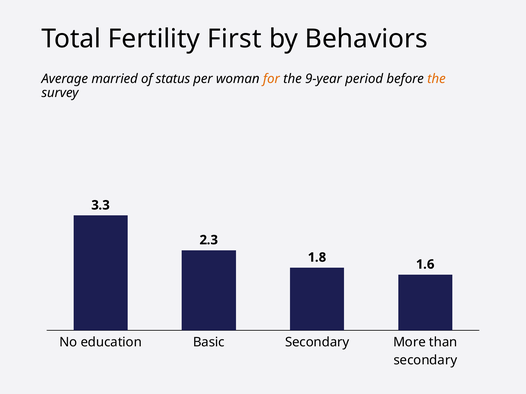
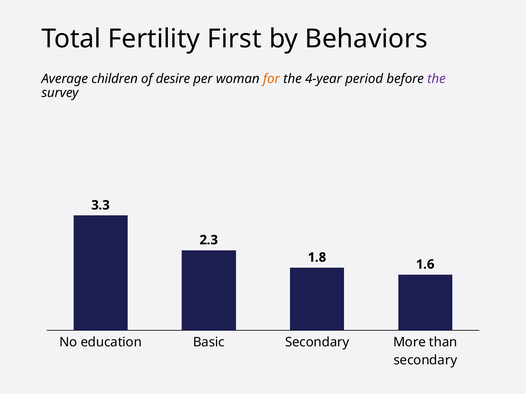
married: married -> children
status: status -> desire
9-year: 9-year -> 4-year
the at (436, 79) colour: orange -> purple
